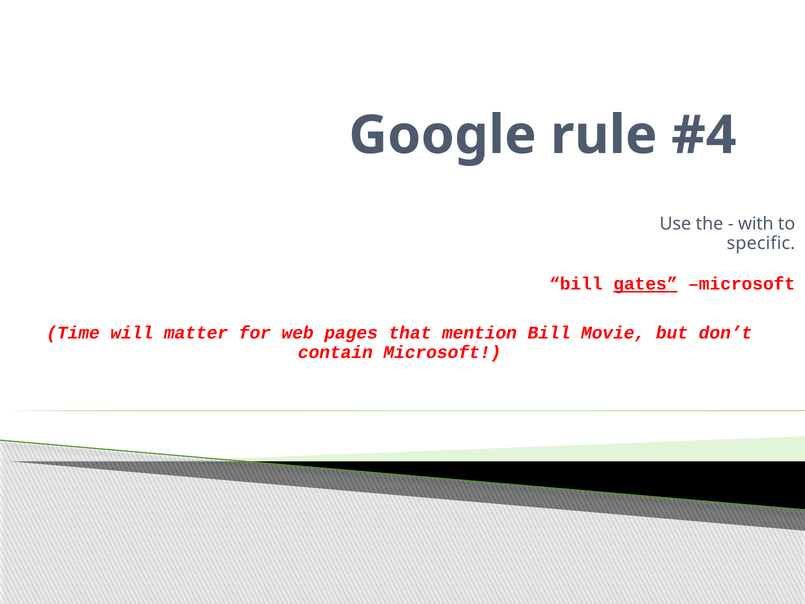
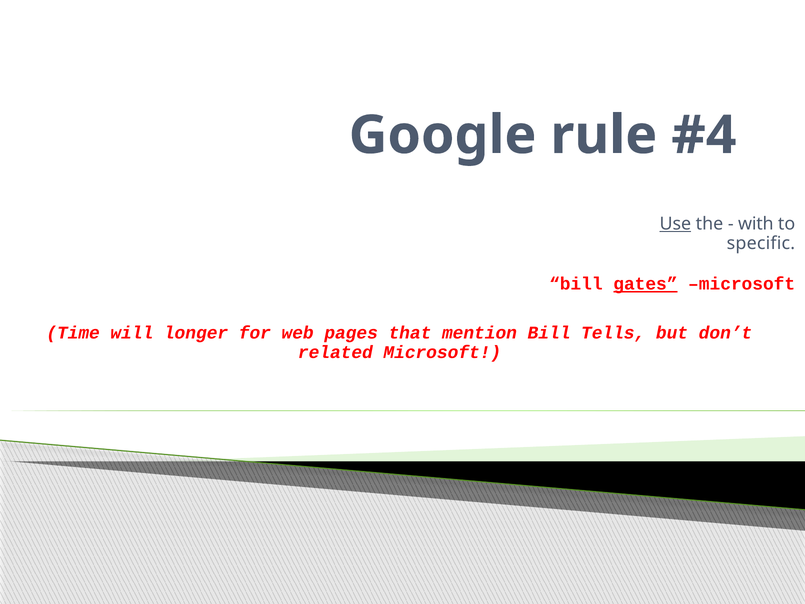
Use underline: none -> present
matter: matter -> longer
Movie: Movie -> Tells
contain: contain -> related
